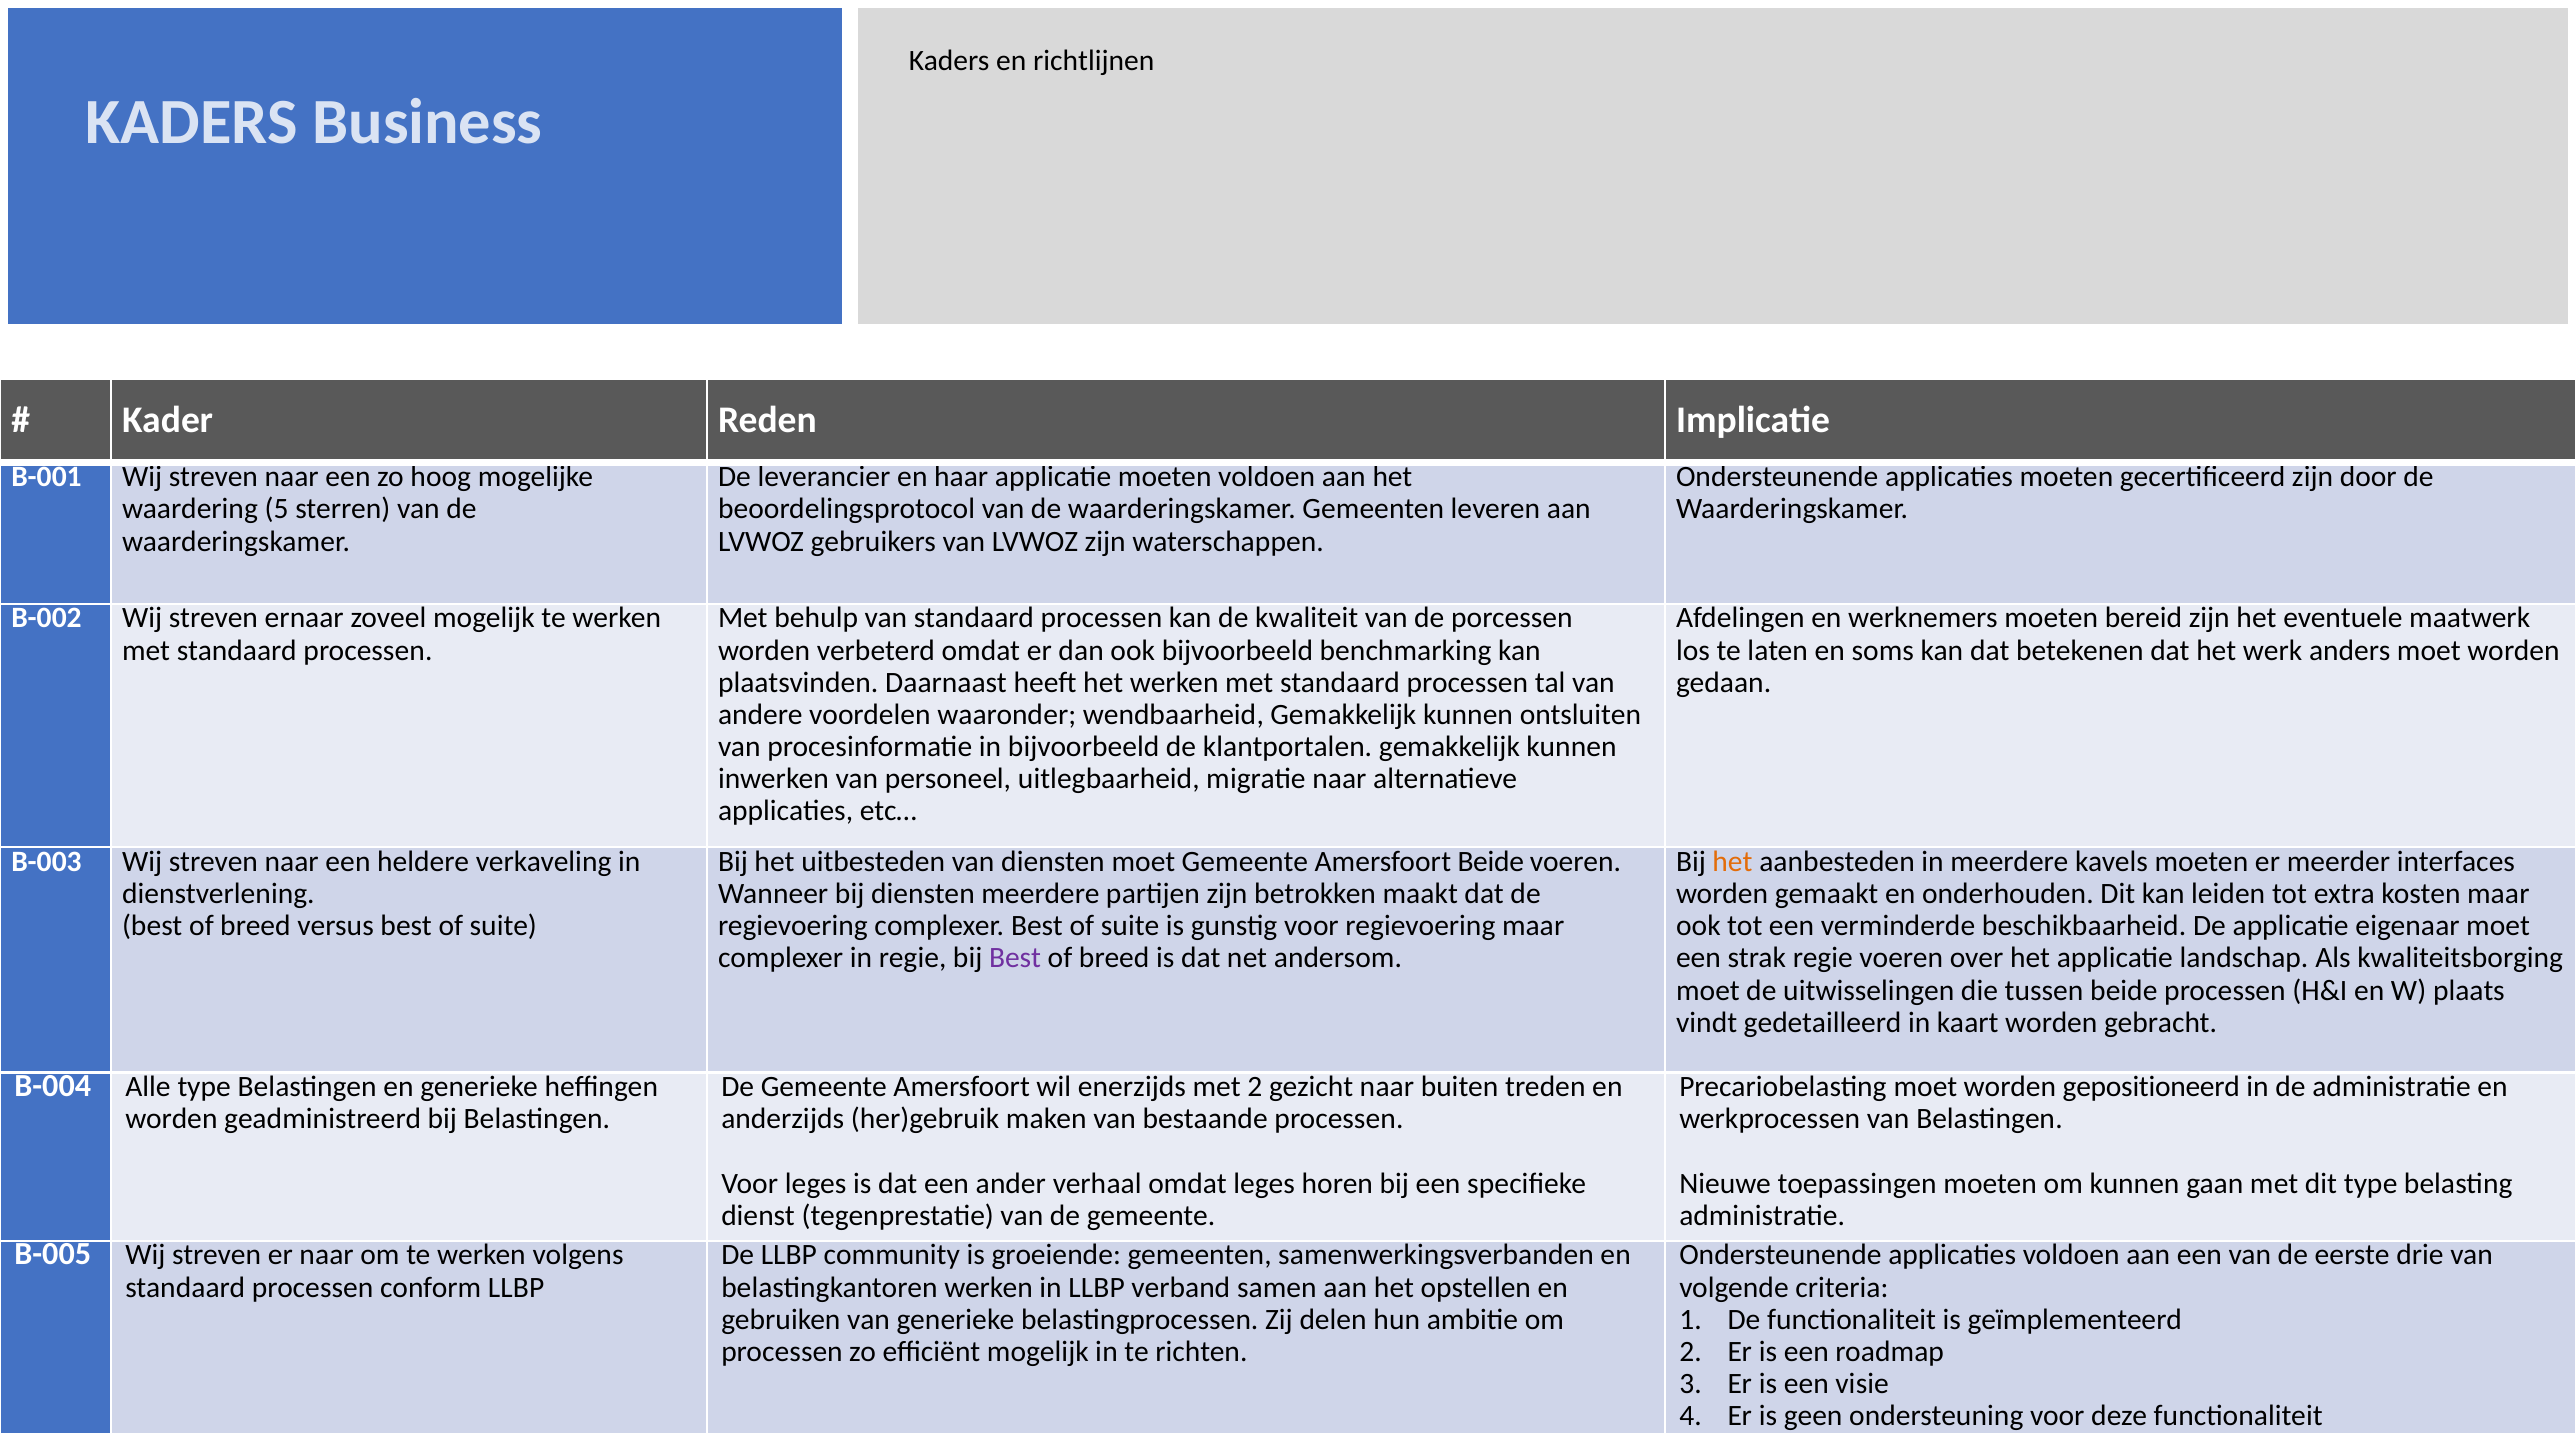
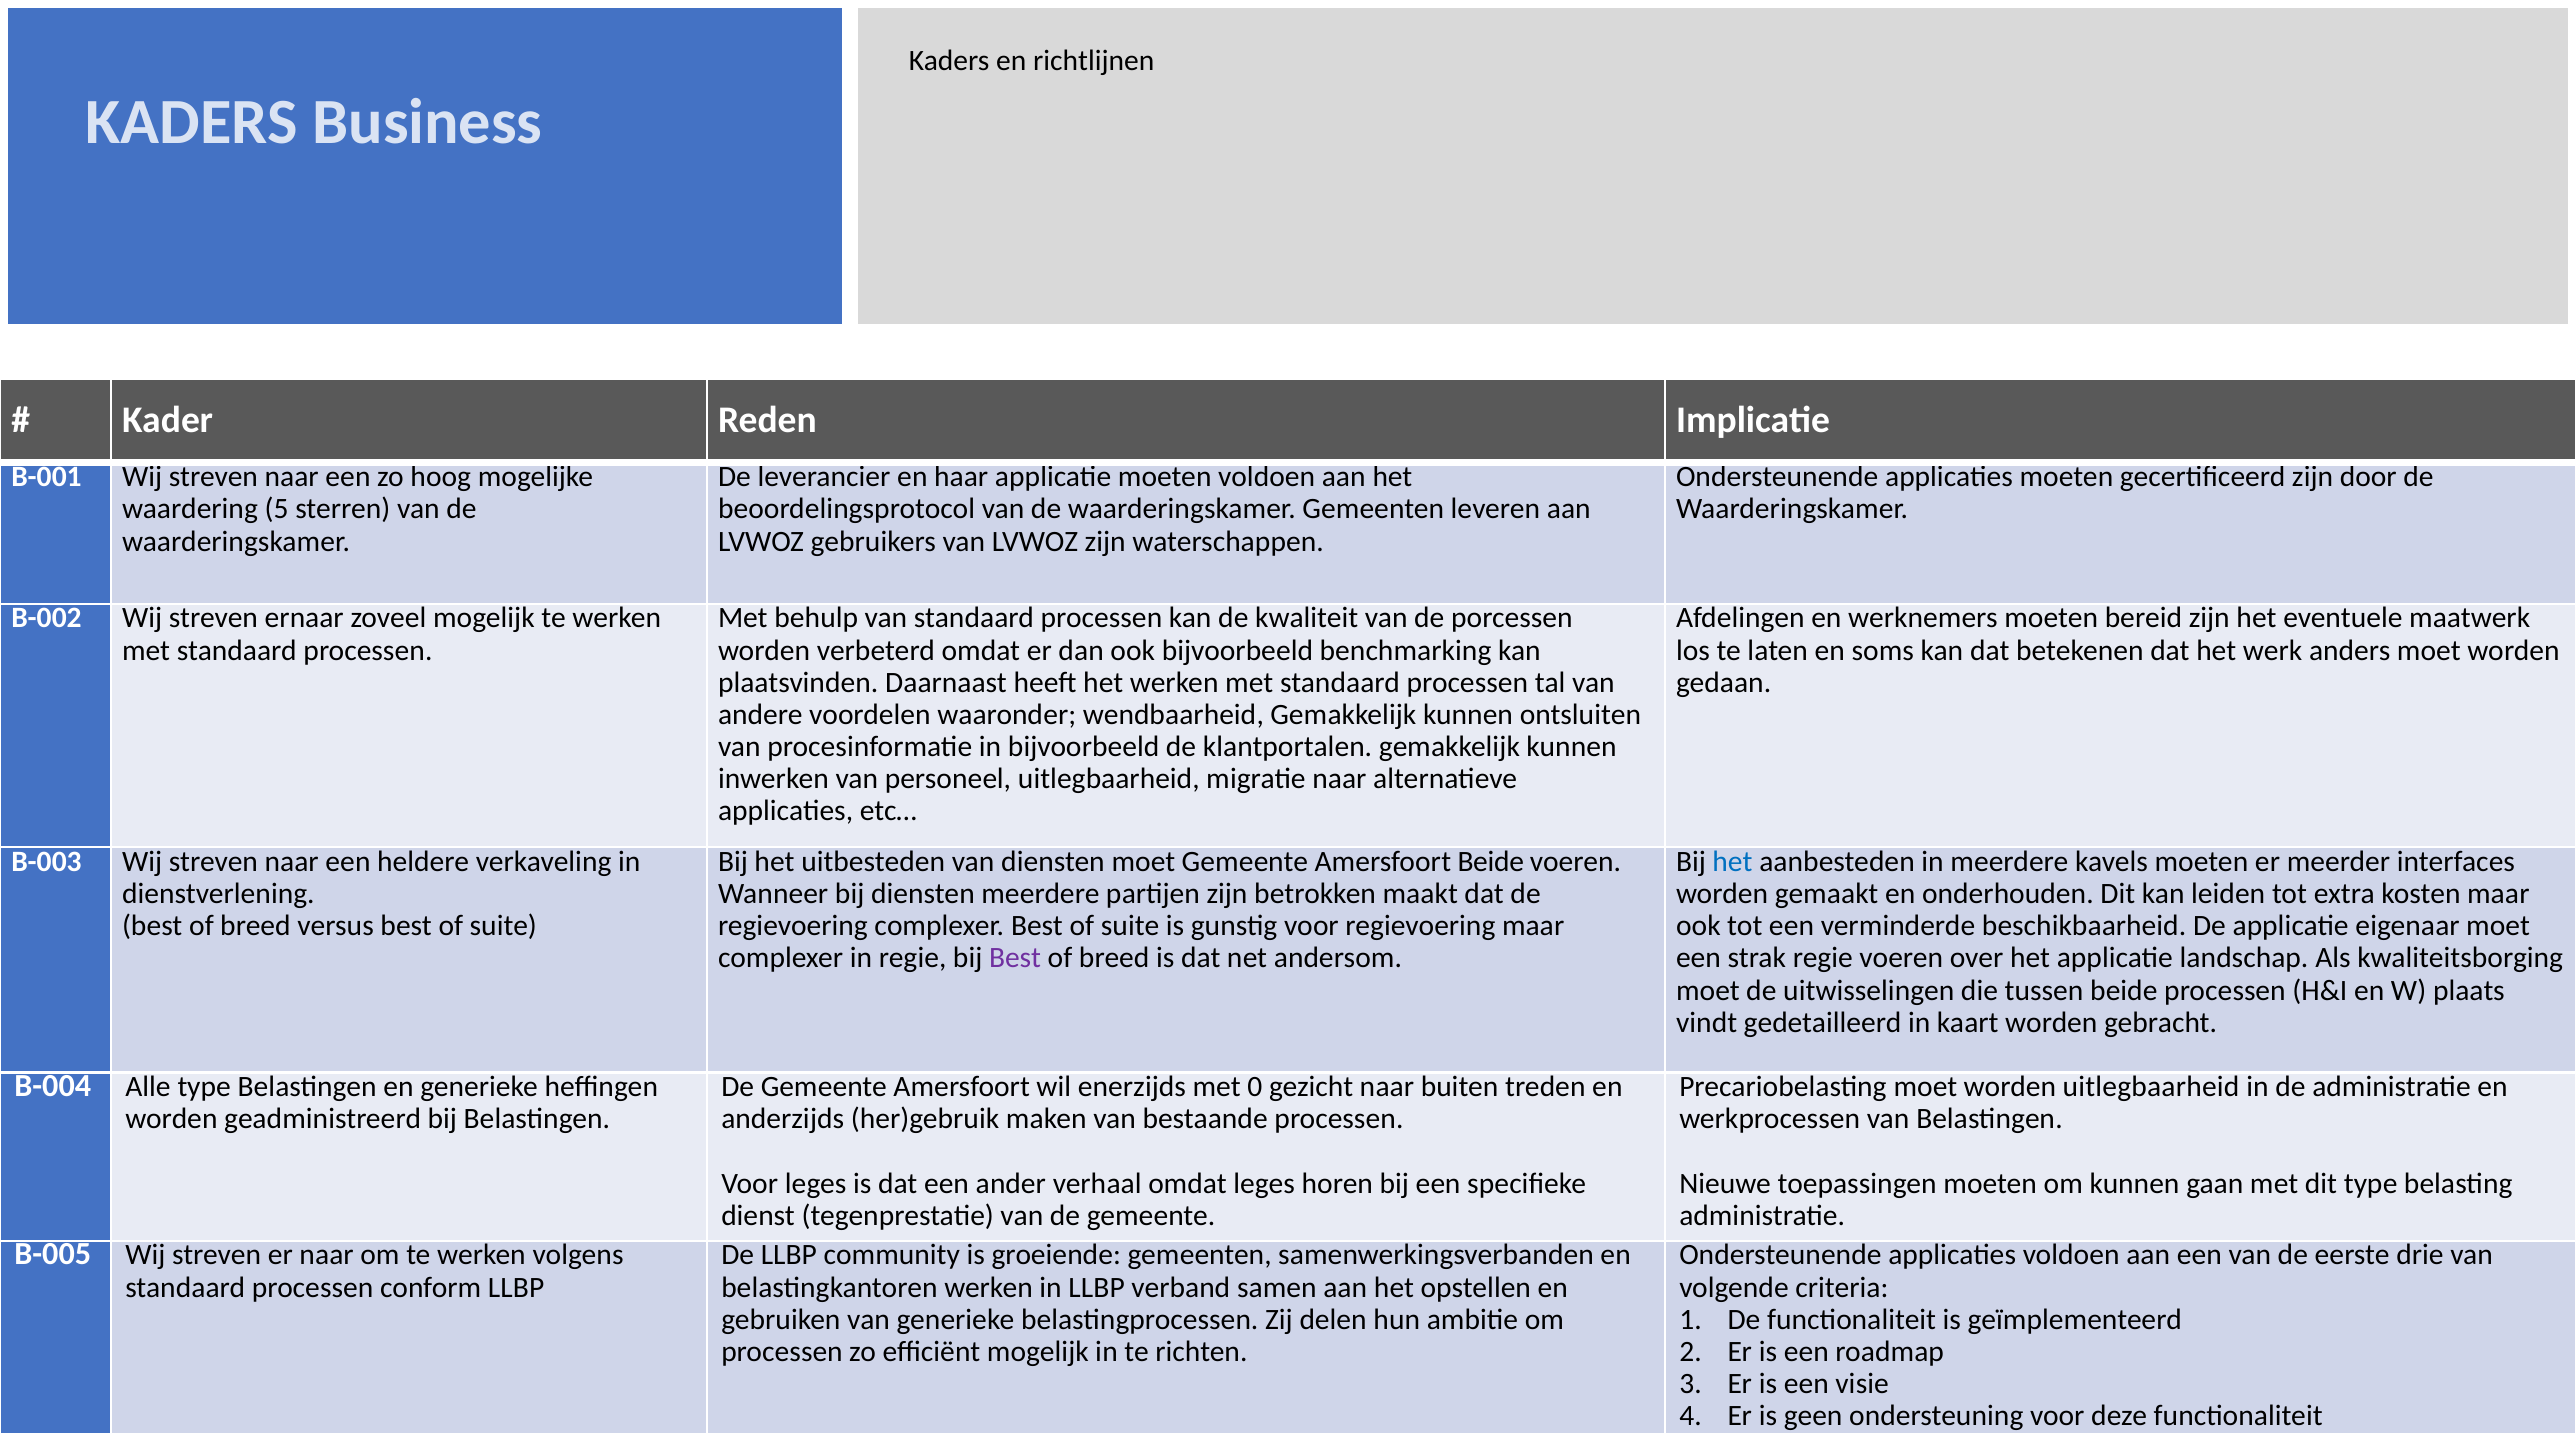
het at (1732, 862) colour: orange -> blue
met 2: 2 -> 0
worden gepositioneerd: gepositioneerd -> uitlegbaarheid
